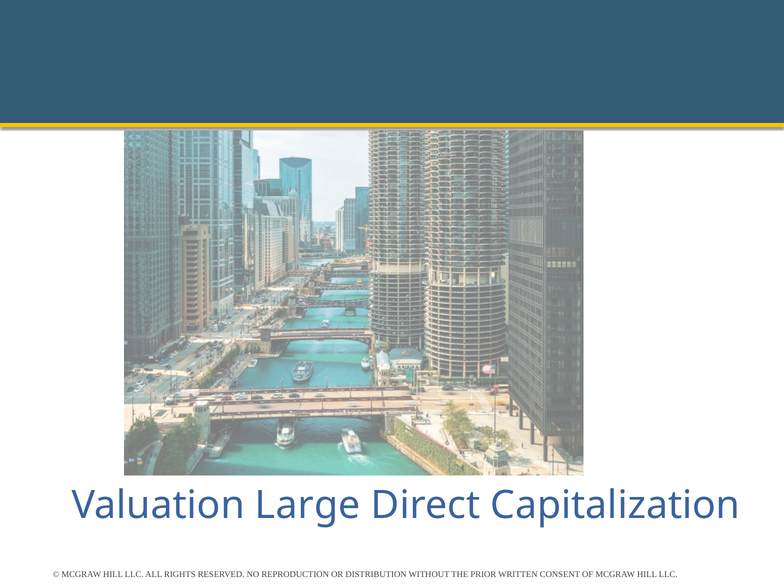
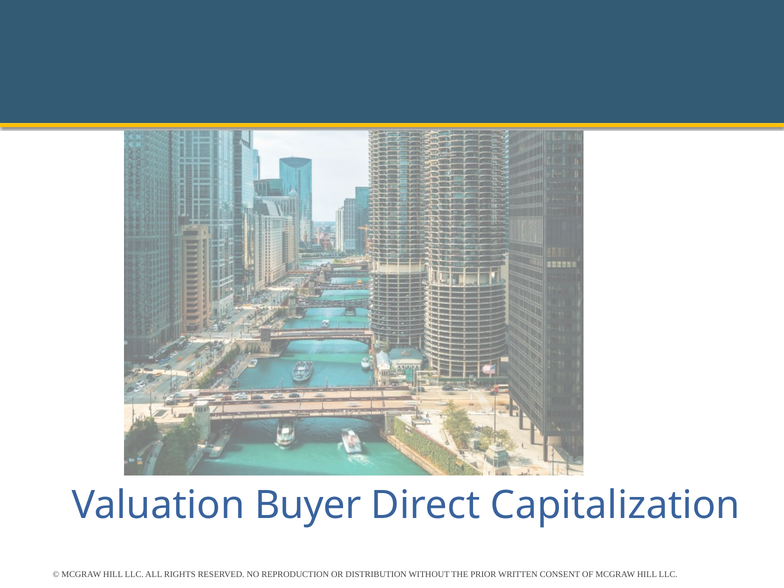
Large: Large -> Buyer
